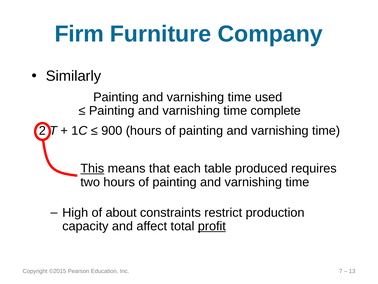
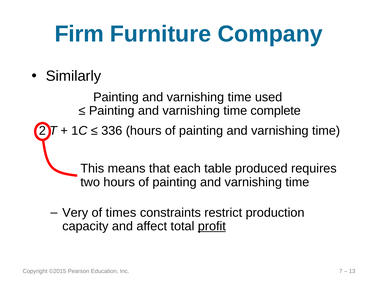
900: 900 -> 336
This underline: present -> none
High: High -> Very
about: about -> times
